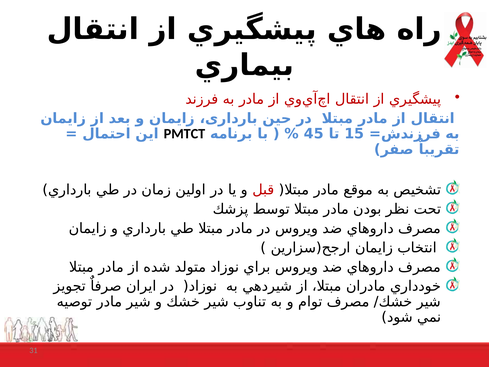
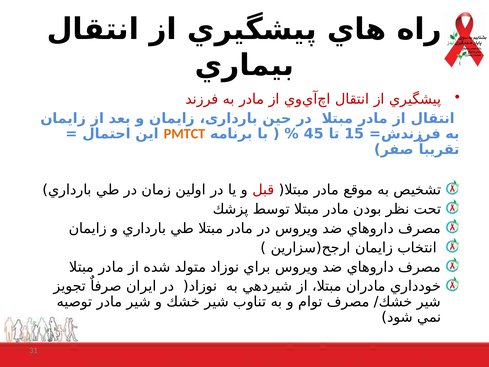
PMTCT colour: black -> orange
